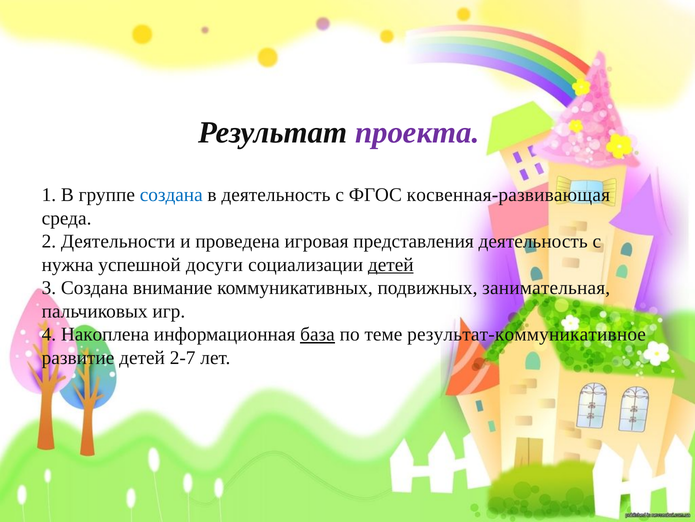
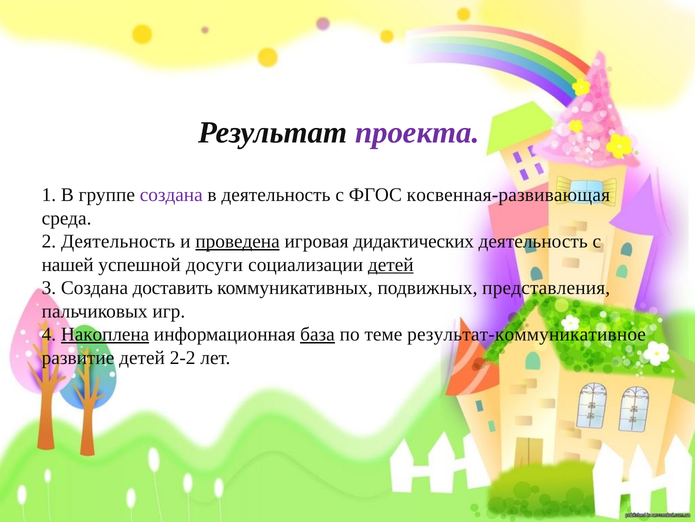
создана at (171, 195) colour: blue -> purple
2 Деятельности: Деятельности -> Деятельность
проведена underline: none -> present
представления: представления -> дидактических
нужна: нужна -> нашей
внимание: внимание -> доставить
занимательная: занимательная -> представления
Накоплена underline: none -> present
2-7: 2-7 -> 2-2
